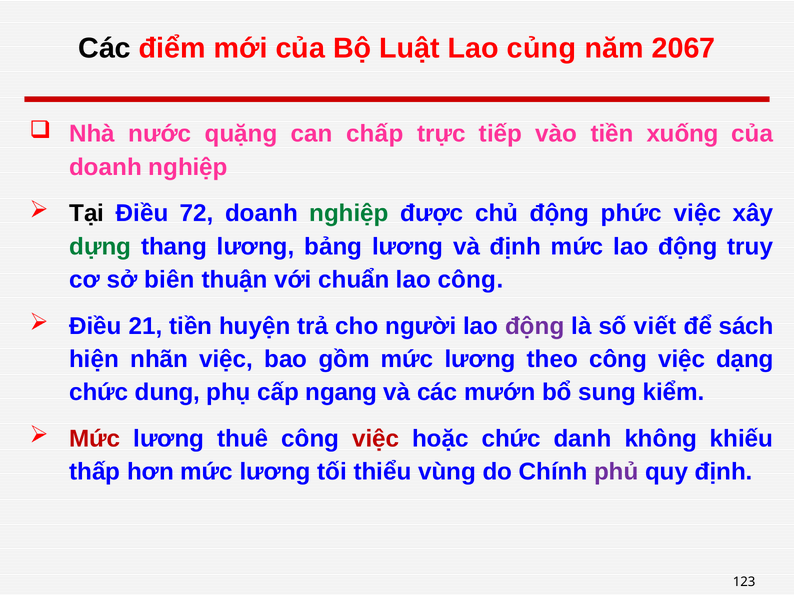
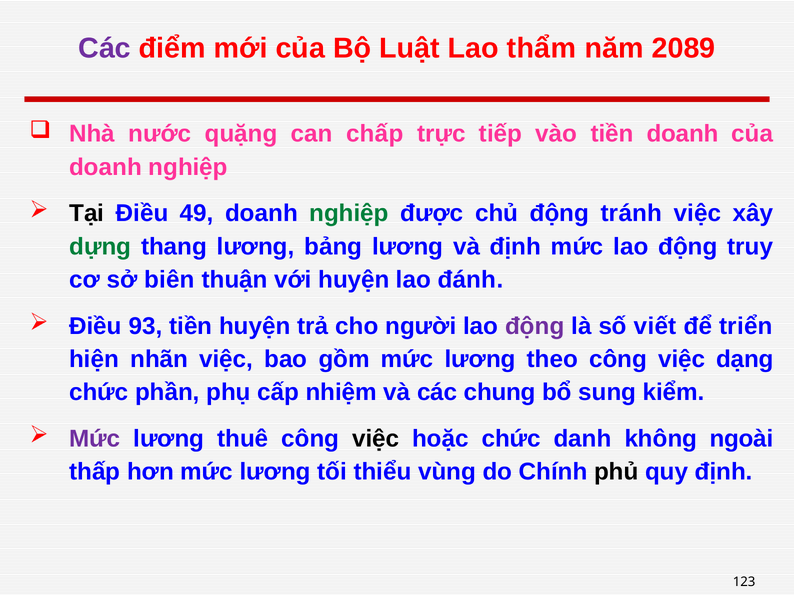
Các at (105, 48) colour: black -> purple
củng: củng -> thẩm
2067: 2067 -> 2089
tiền xuống: xuống -> doanh
72: 72 -> 49
phức: phức -> tránh
với chuẩn: chuẩn -> huyện
lao công: công -> đánh
21: 21 -> 93
sách: sách -> triển
dung: dung -> phần
ngang: ngang -> nhiệm
mướn: mướn -> chung
Mức at (95, 439) colour: red -> purple
việc at (376, 439) colour: red -> black
khiếu: khiếu -> ngoài
phủ colour: purple -> black
